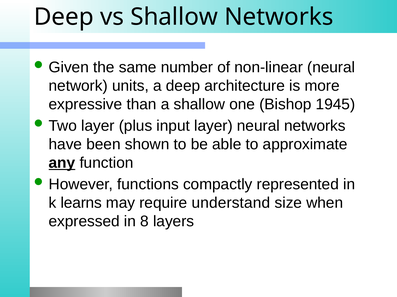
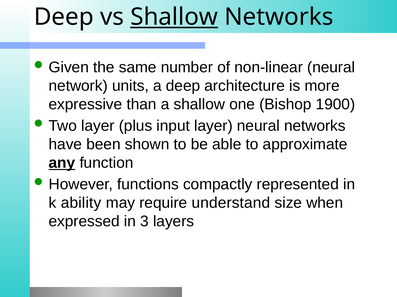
Shallow at (174, 17) underline: none -> present
1945: 1945 -> 1900
learns: learns -> ability
8: 8 -> 3
